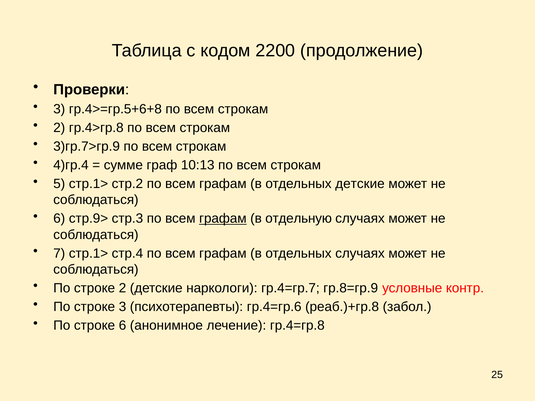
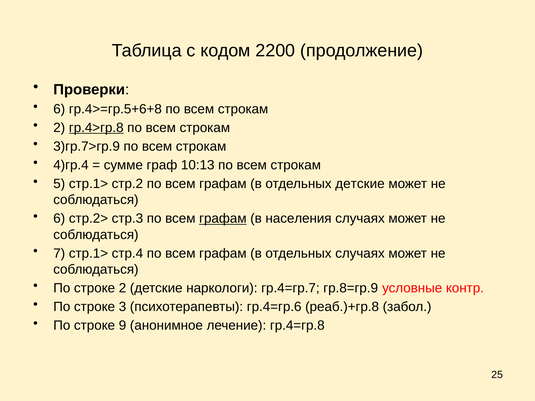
3 at (59, 109): 3 -> 6
гр.4>гр.8 underline: none -> present
стр.9>: стр.9> -> стр.2>
отдельную: отдельную -> населения
строке 6: 6 -> 9
